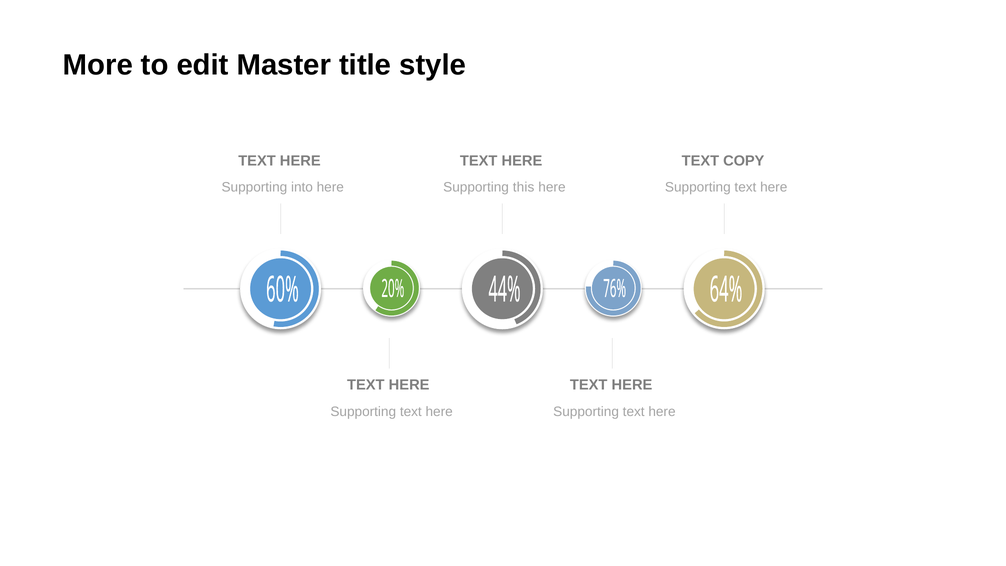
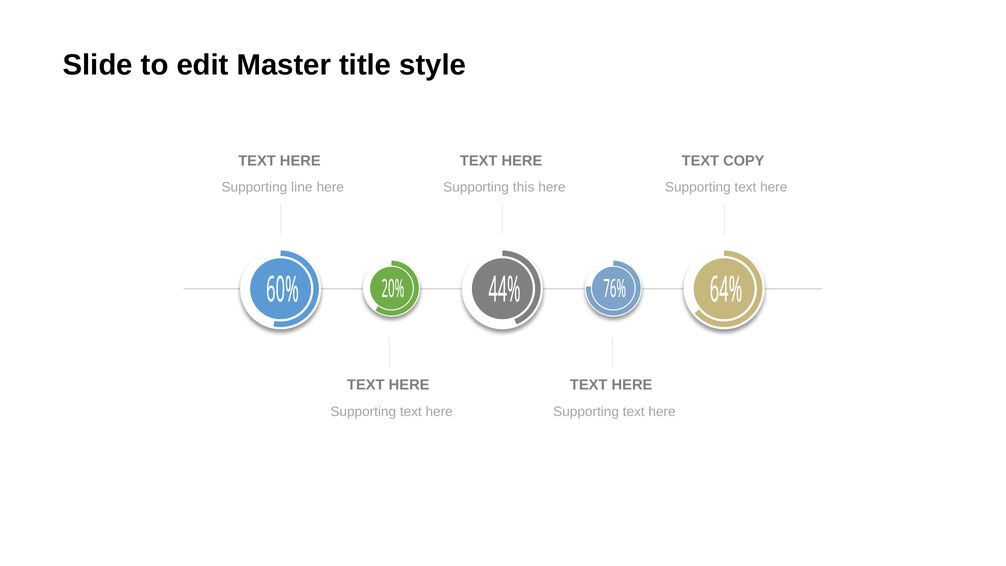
More: More -> Slide
into: into -> line
